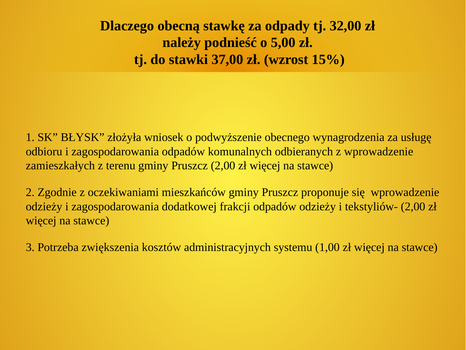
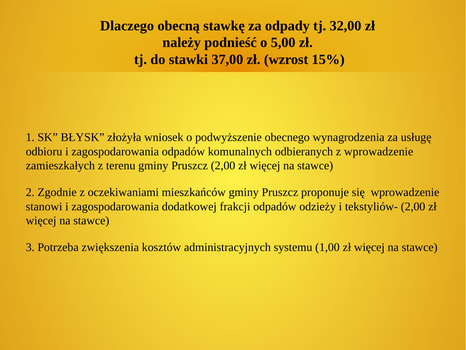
odzieży at (44, 206): odzieży -> stanowi
